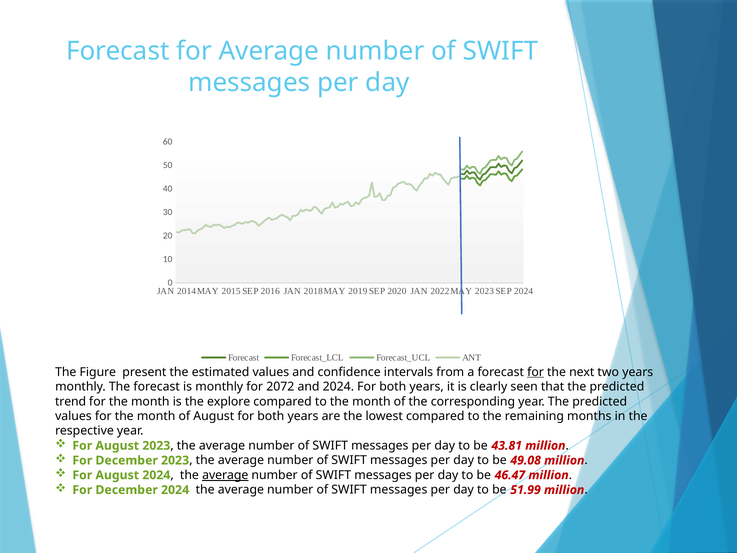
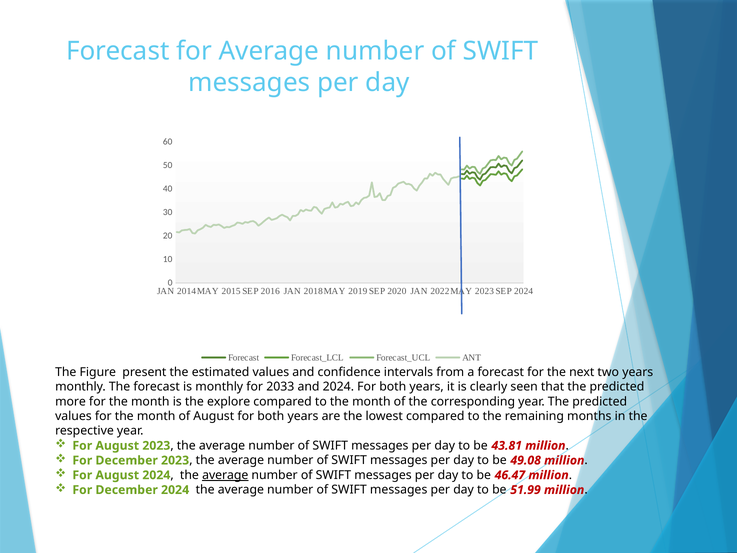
for at (536, 372) underline: present -> none
2072: 2072 -> 2033
trend: trend -> more
